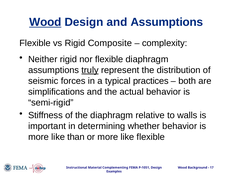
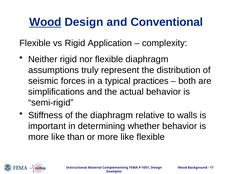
and Assumptions: Assumptions -> Conventional
Composite: Composite -> Application
truly underline: present -> none
